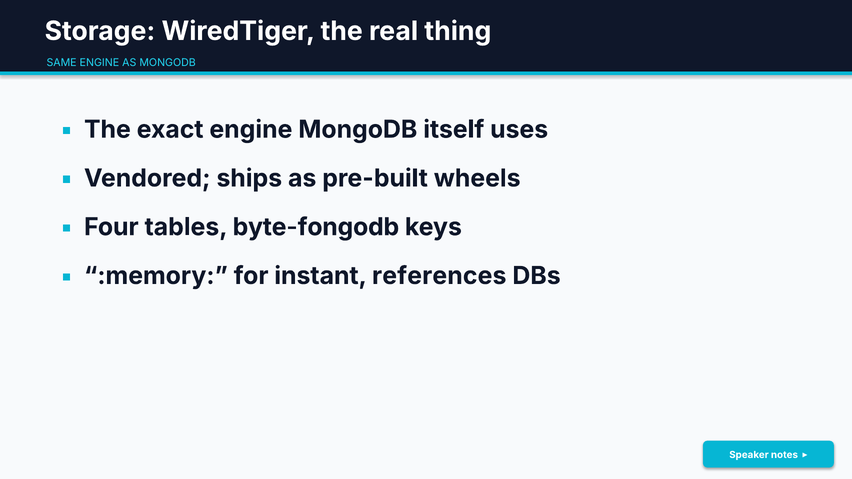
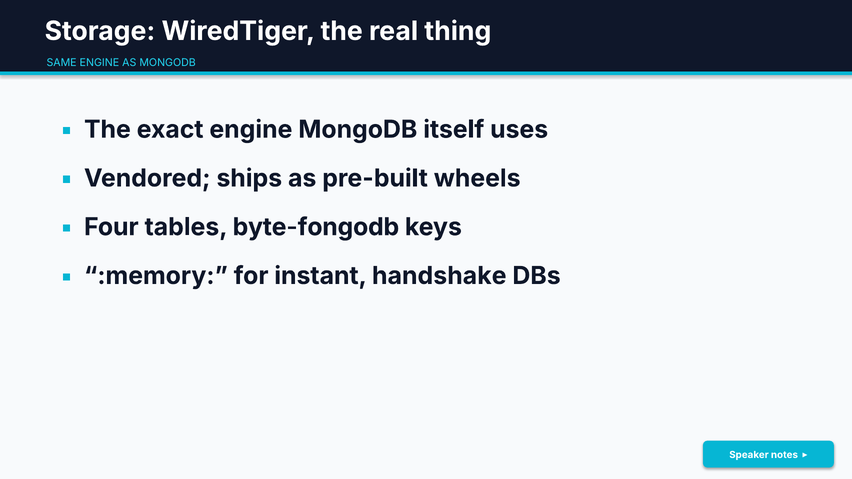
references: references -> handshake
